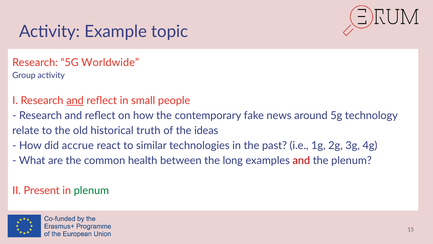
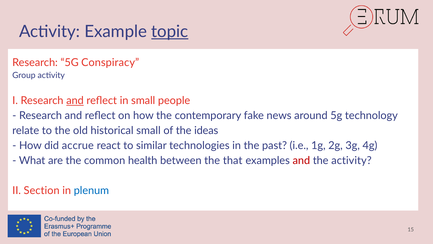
topic underline: none -> present
Worldwide: Worldwide -> Conspiracy
historical truth: truth -> small
long: long -> that
the plenum: plenum -> activity
Present: Present -> Section
plenum at (91, 190) colour: green -> blue
